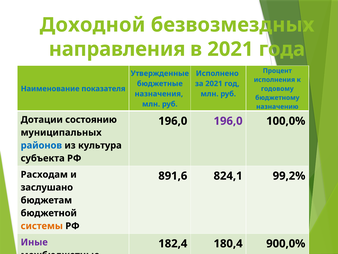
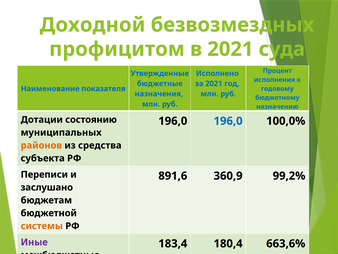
направления: направления -> профицитом
года: года -> суда
196,0 at (228, 121) colour: purple -> blue
районов colour: blue -> orange
культура: культура -> средства
Расходам: Расходам -> Переписи
824,1: 824,1 -> 360,9
182,4: 182,4 -> 183,4
900,0%: 900,0% -> 663,6%
